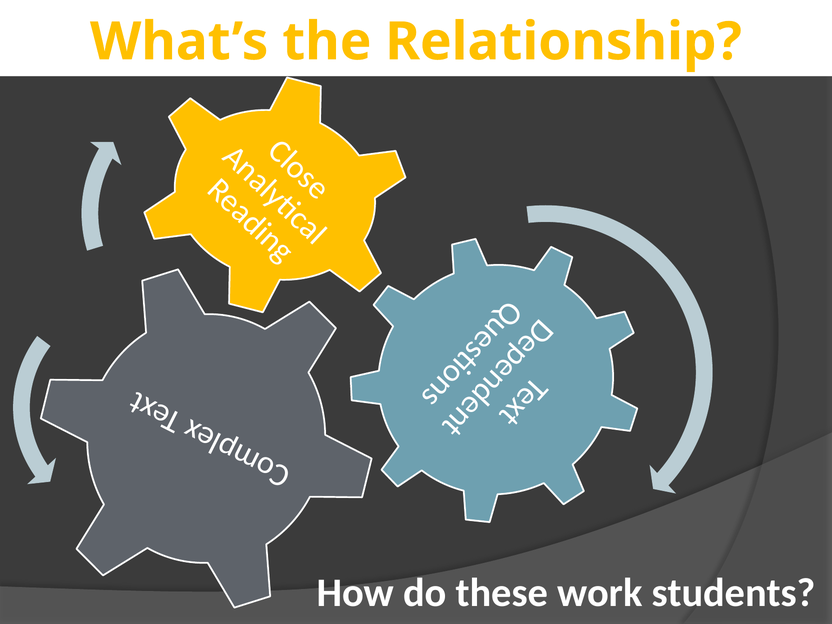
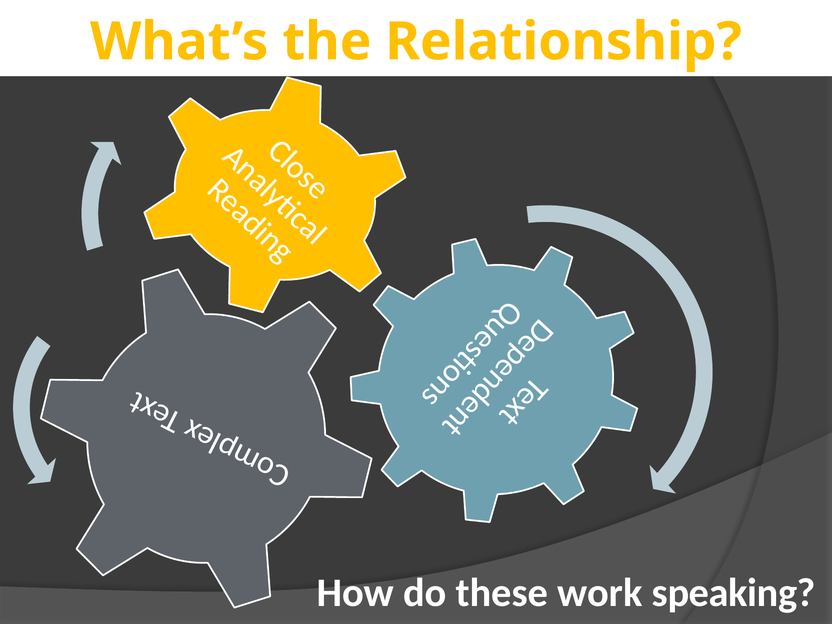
students: students -> speaking
